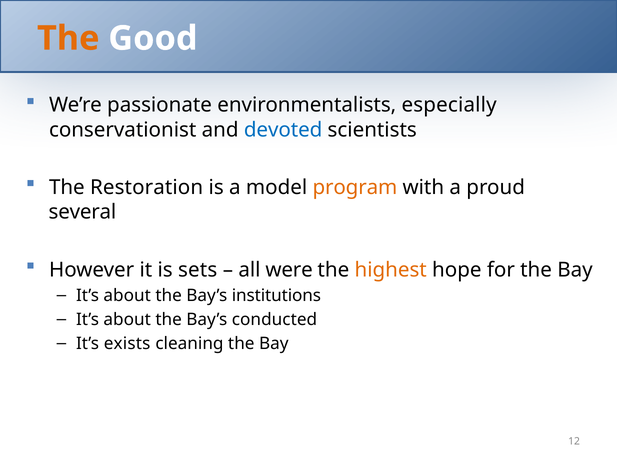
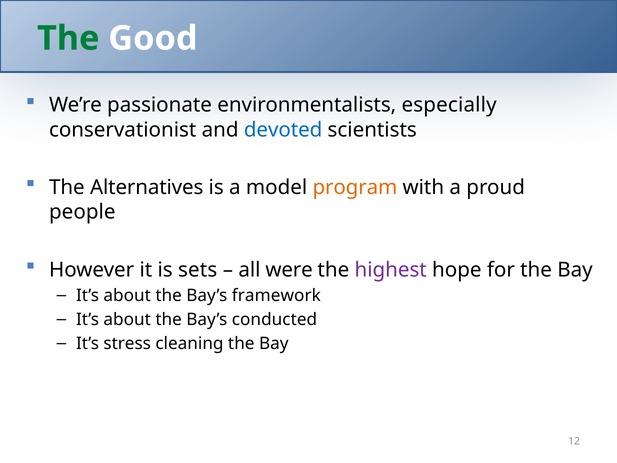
The at (68, 38) colour: orange -> green
Restoration: Restoration -> Alternatives
several: several -> people
highest colour: orange -> purple
institutions: institutions -> framework
exists: exists -> stress
